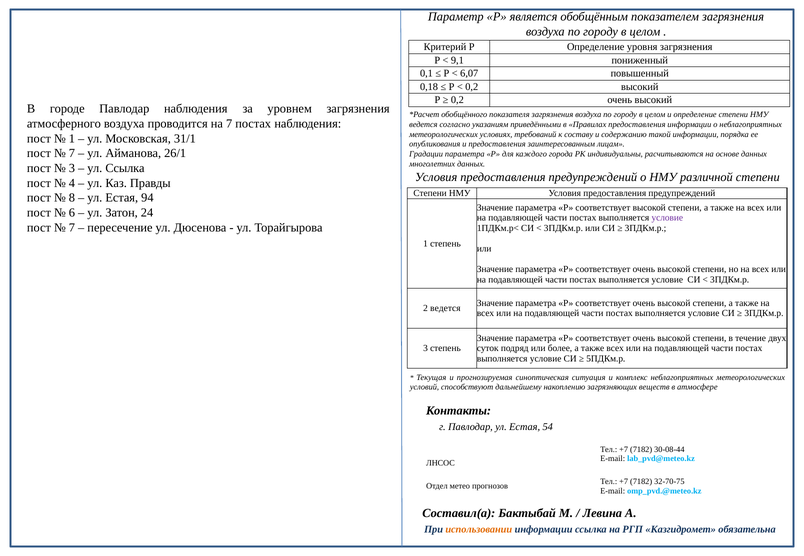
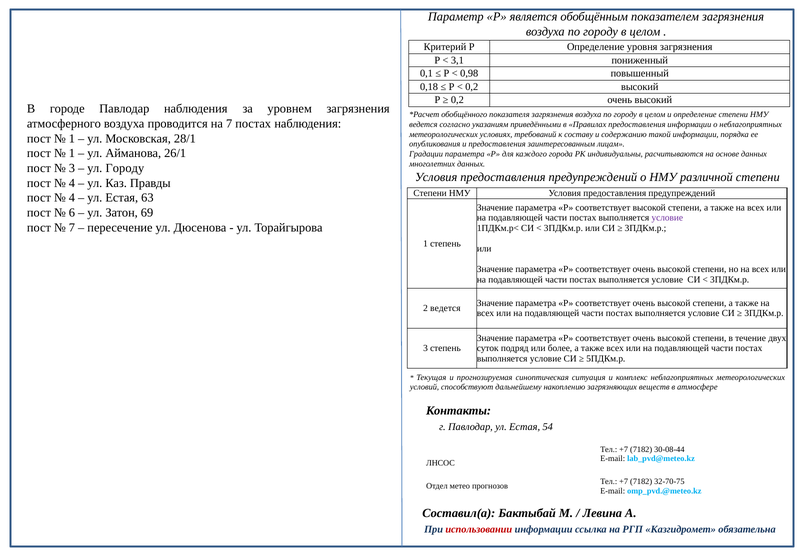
9,1: 9,1 -> 3,1
6,07: 6,07 -> 0,98
31/1: 31/1 -> 28/1
7 at (72, 154): 7 -> 1
ул Ссылка: Ссылка -> Городу
8 at (72, 198): 8 -> 4
94: 94 -> 63
24: 24 -> 69
использовании colour: orange -> red
